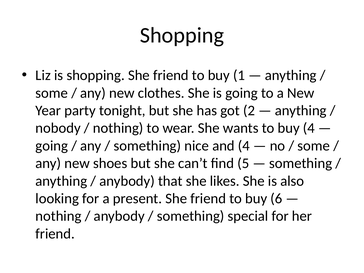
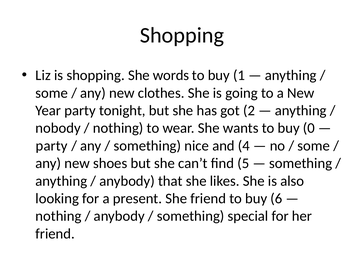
shopping She friend: friend -> words
buy 4: 4 -> 0
going at (52, 146): going -> party
